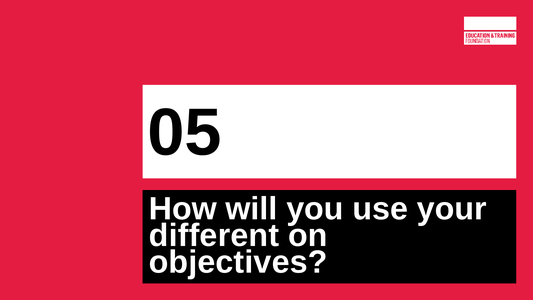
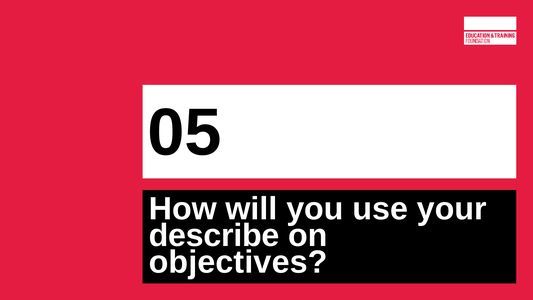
different: different -> describe
